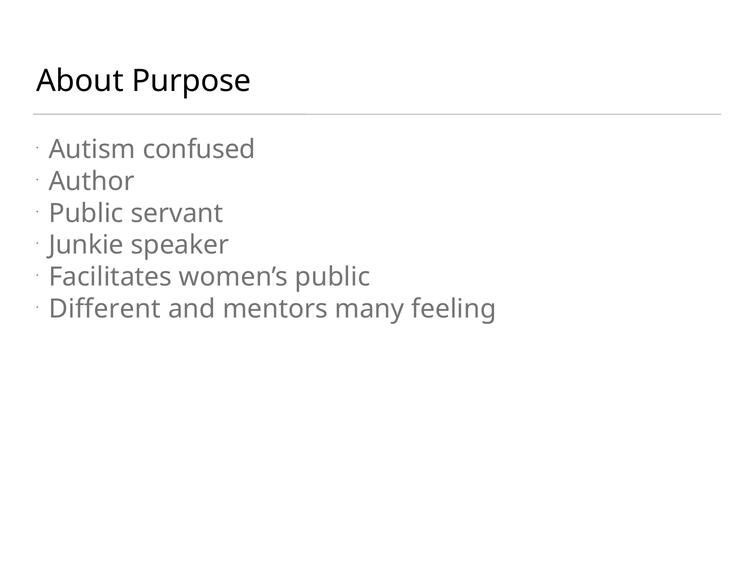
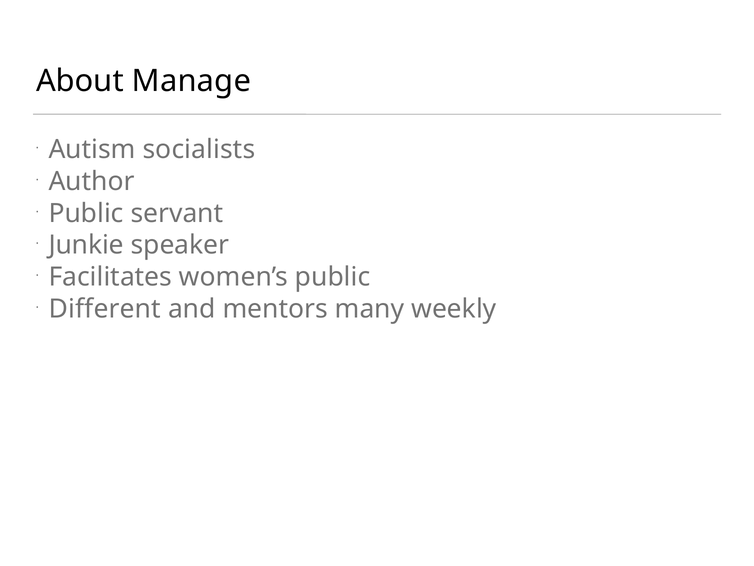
Purpose: Purpose -> Manage
confused: confused -> socialists
feeling: feeling -> weekly
